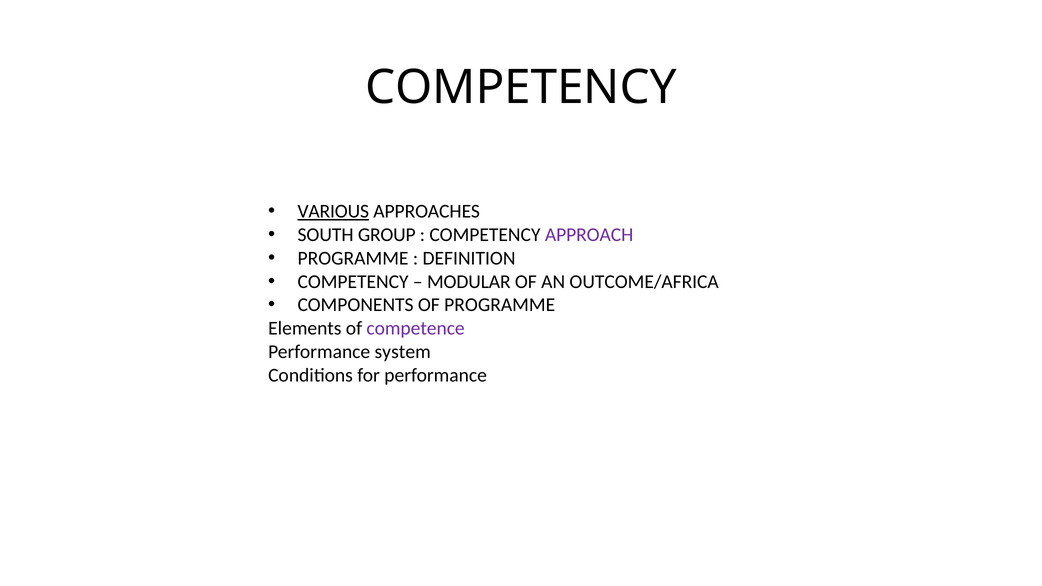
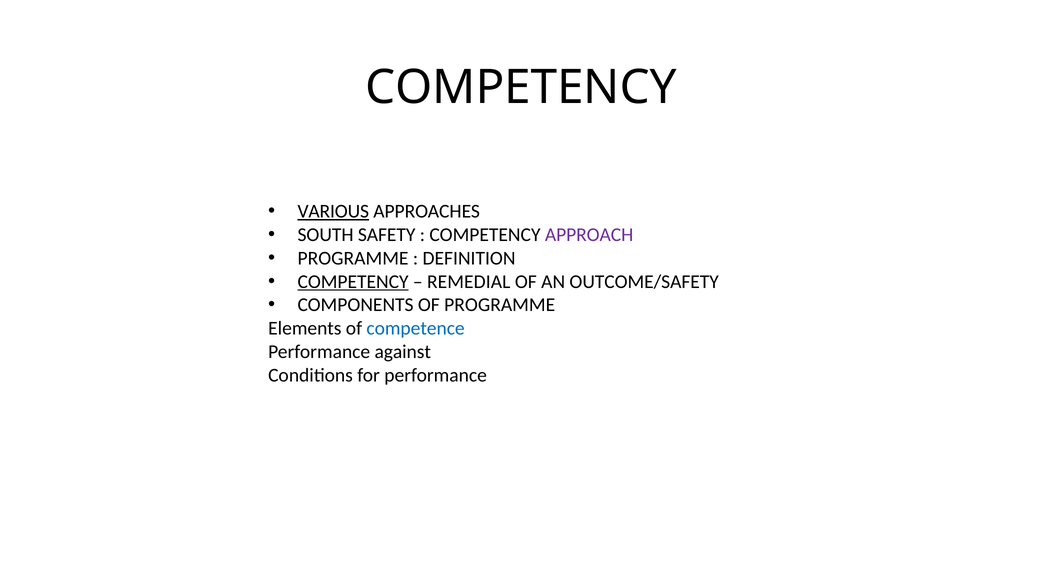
GROUP: GROUP -> SAFETY
COMPETENCY at (353, 282) underline: none -> present
MODULAR: MODULAR -> REMEDIAL
OUTCOME/AFRICA: OUTCOME/AFRICA -> OUTCOME/SAFETY
competence colour: purple -> blue
system: system -> against
